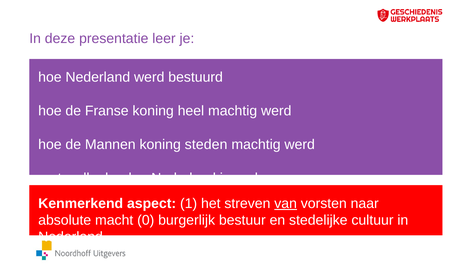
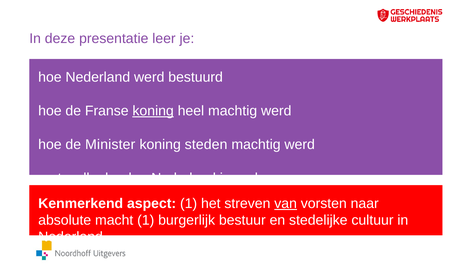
koning at (153, 111) underline: none -> present
Mannen: Mannen -> Minister
macht 0: 0 -> 1
